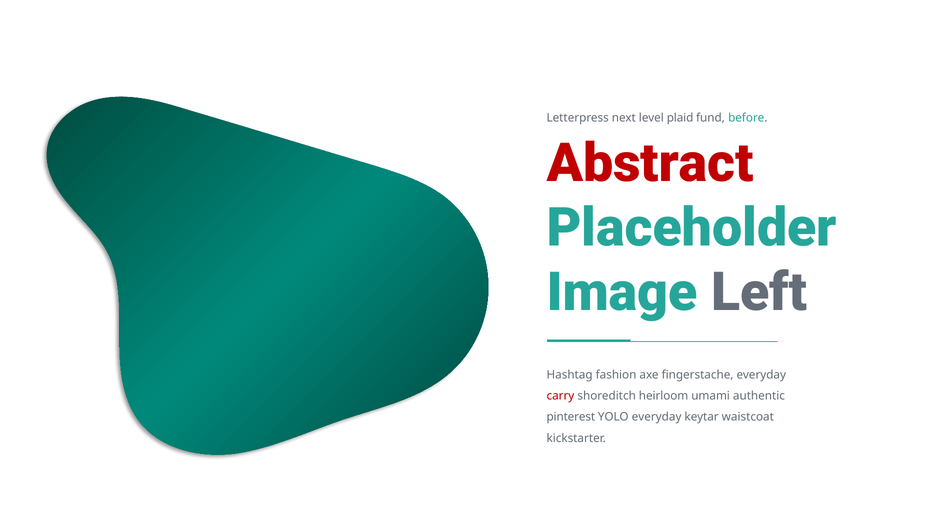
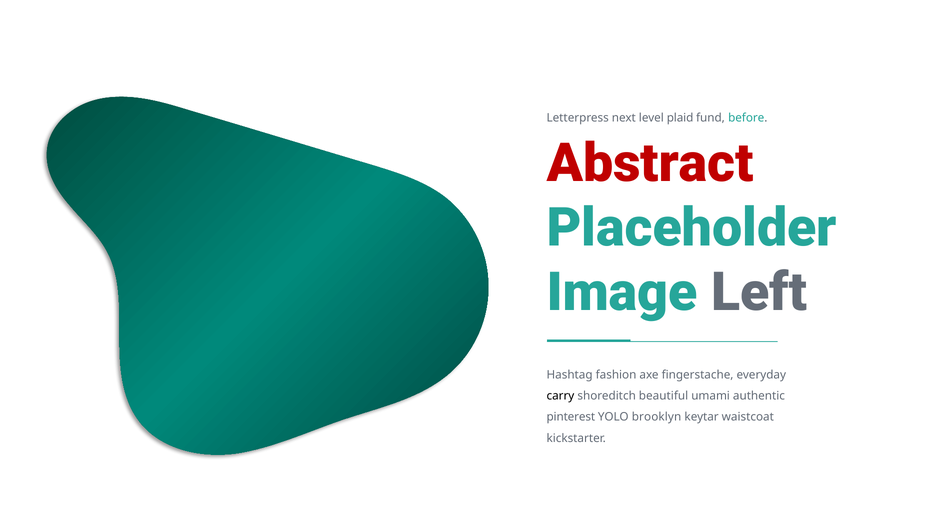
carry colour: red -> black
heirloom: heirloom -> beautiful
YOLO everyday: everyday -> brooklyn
